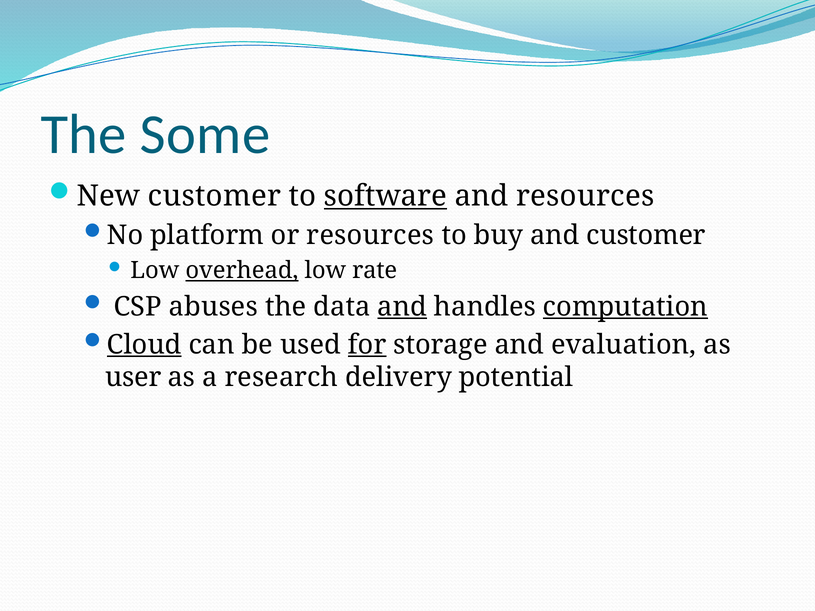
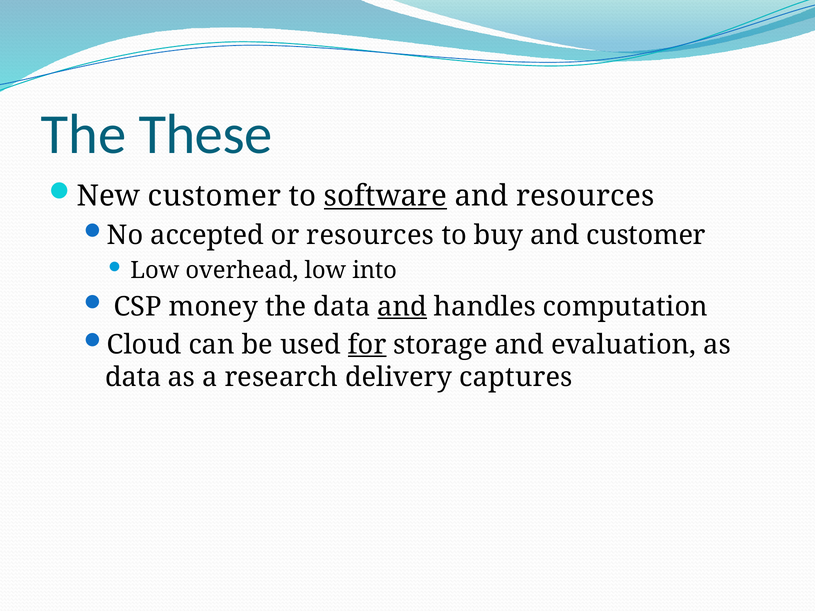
Some: Some -> These
platform: platform -> accepted
overhead underline: present -> none
rate: rate -> into
abuses: abuses -> money
computation underline: present -> none
Cloud underline: present -> none
user at (133, 377): user -> data
potential: potential -> captures
